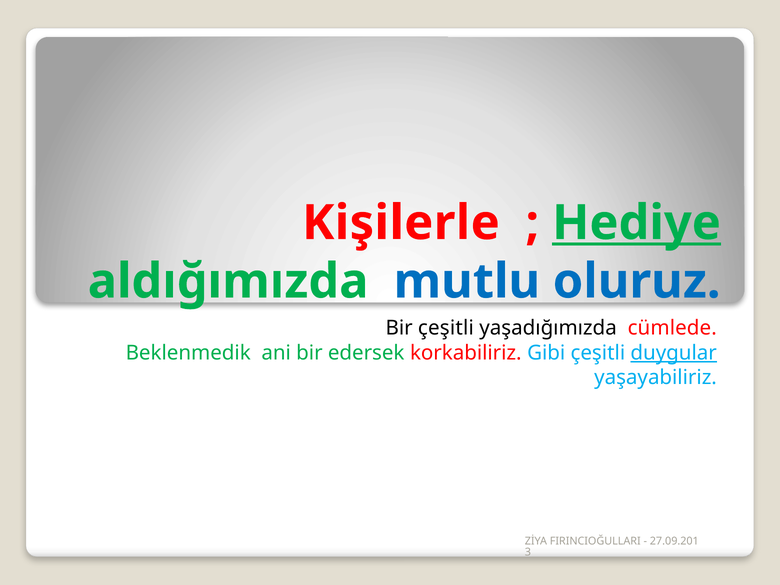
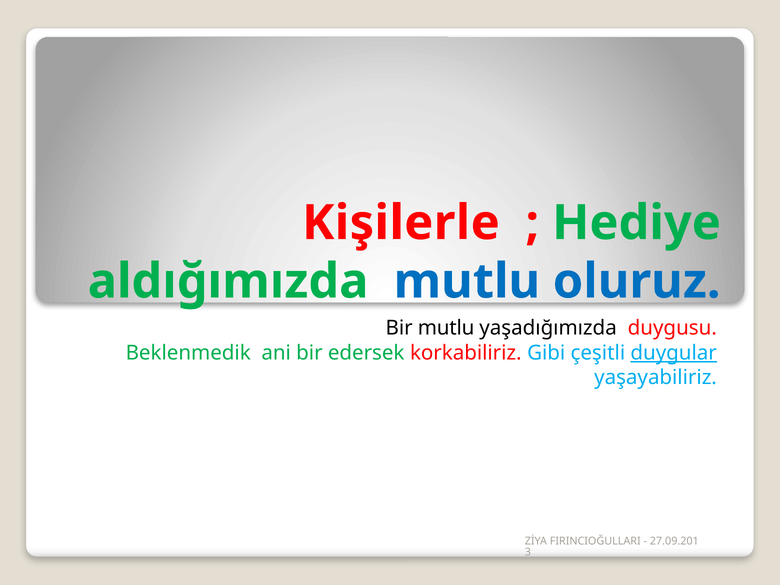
Hediye underline: present -> none
Bir çeşitli: çeşitli -> mutlu
cümlede: cümlede -> duygusu
